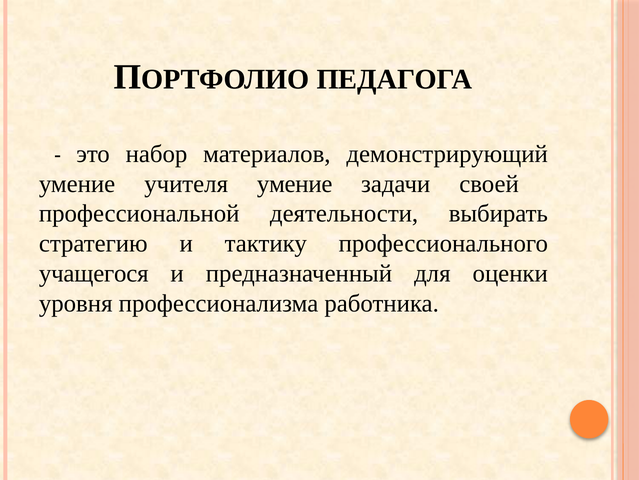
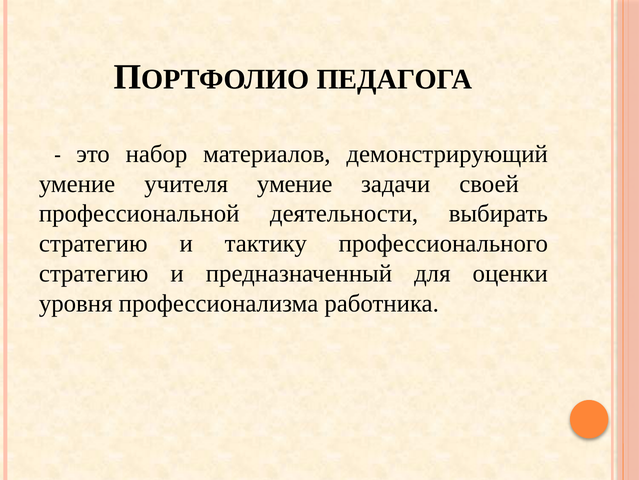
учащегося at (94, 273): учащегося -> стратегию
